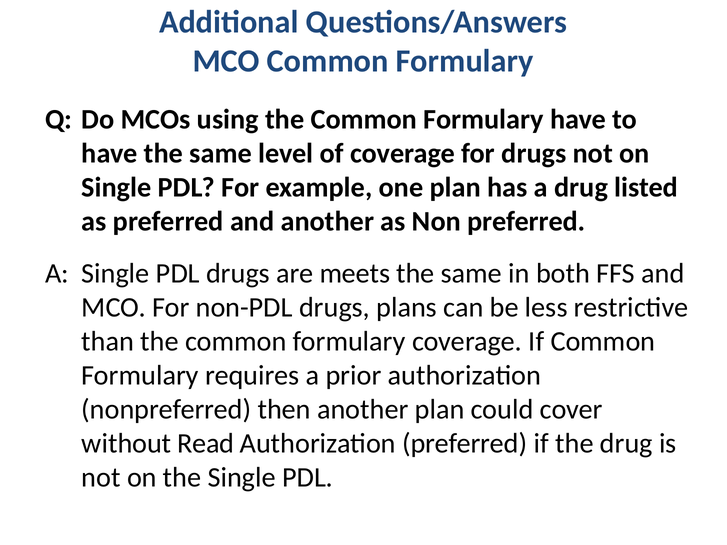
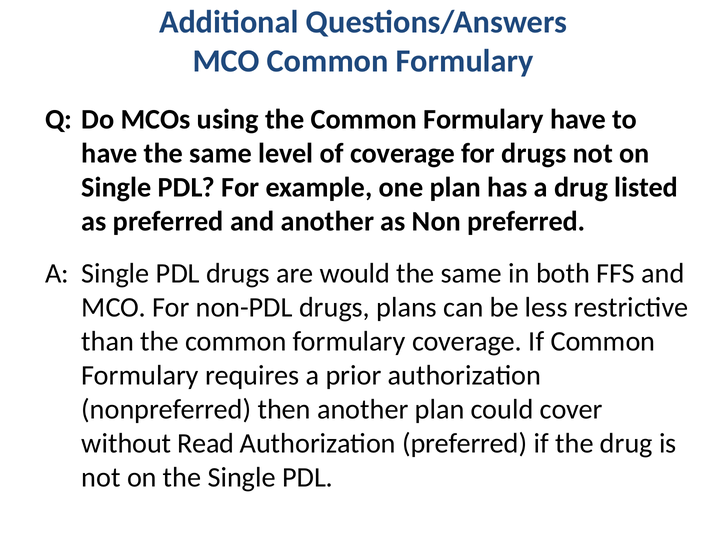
meets: meets -> would
